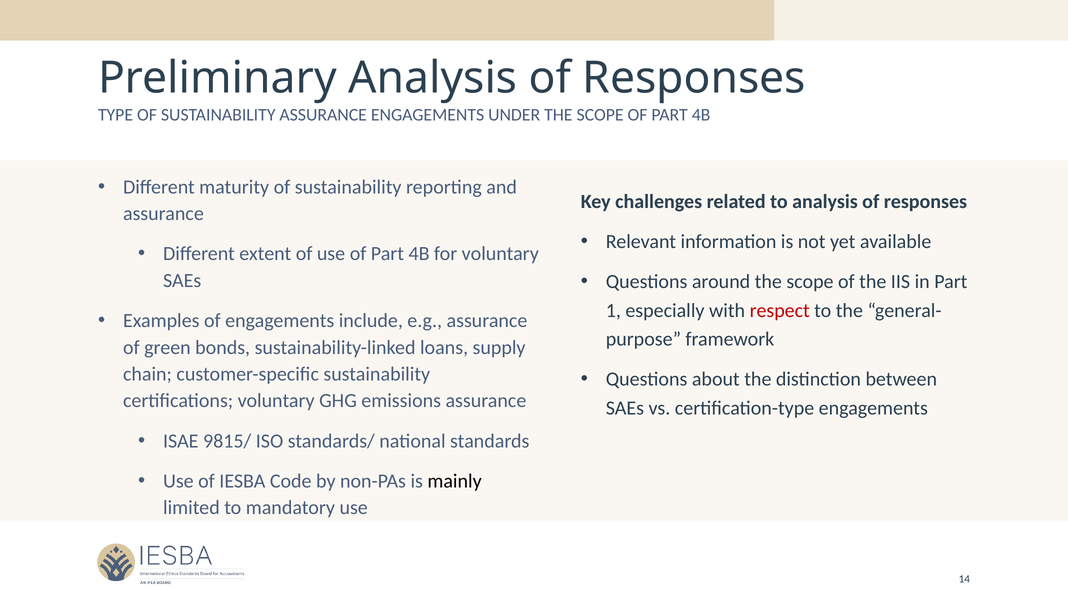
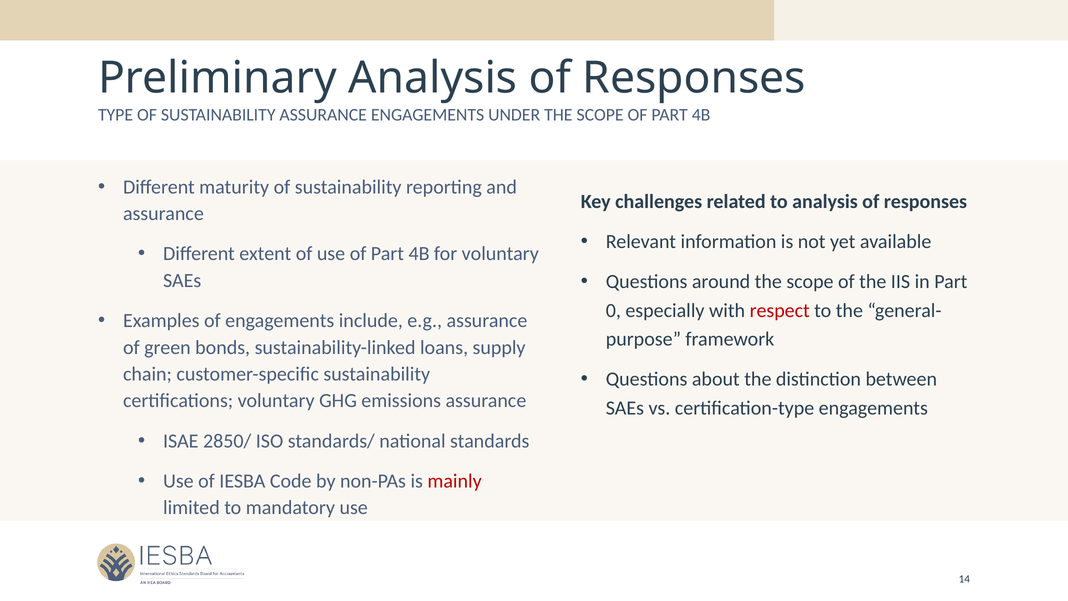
1: 1 -> 0
9815/: 9815/ -> 2850/
mainly colour: black -> red
